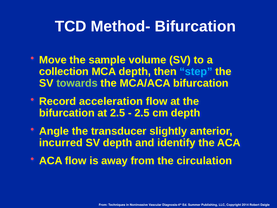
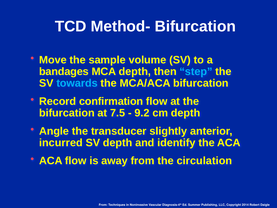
collection: collection -> bandages
towards colour: light green -> light blue
acceleration: acceleration -> confirmation
at 2.5: 2.5 -> 7.5
2.5 at (142, 113): 2.5 -> 9.2
